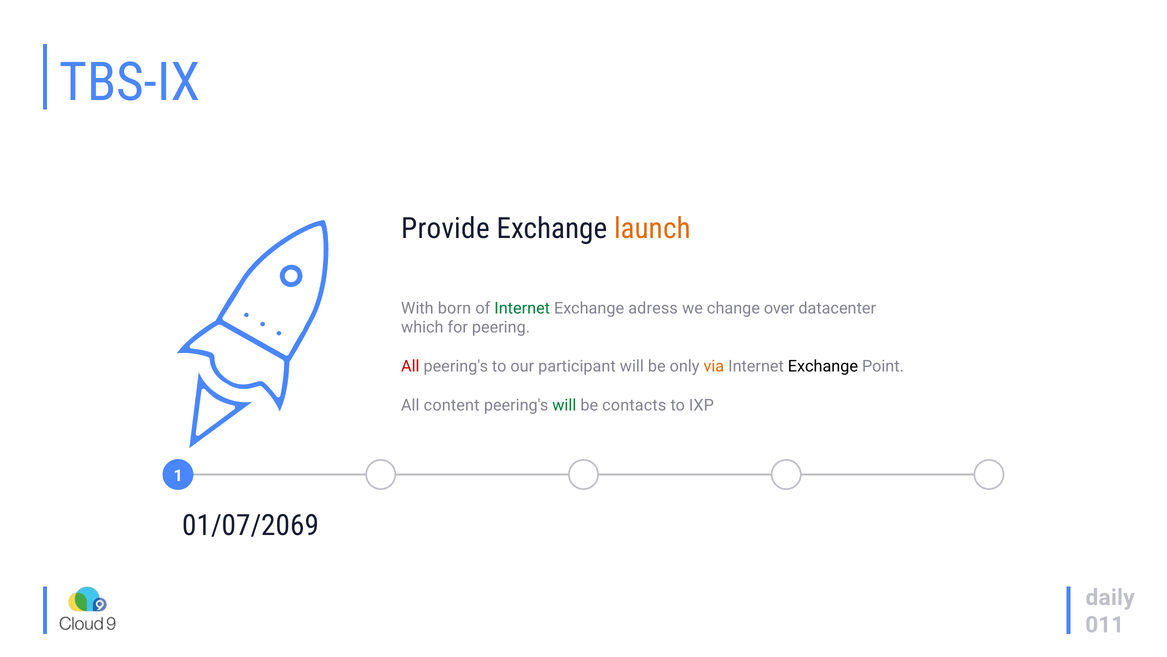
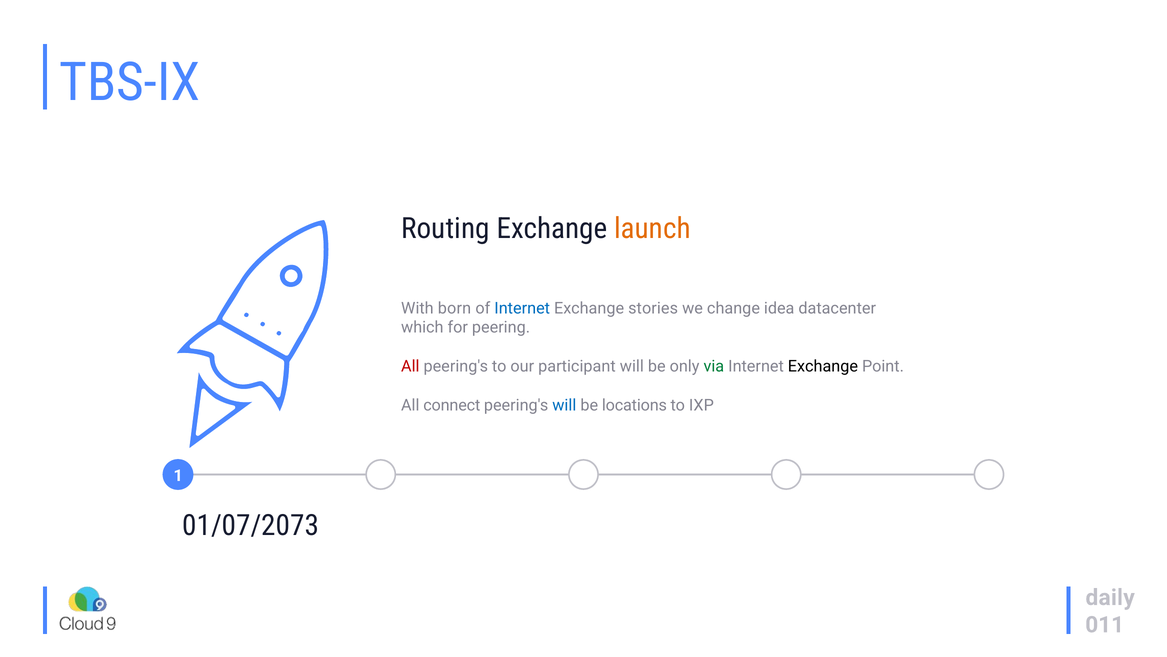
Provide: Provide -> Routing
Internet at (522, 308) colour: green -> blue
adress: adress -> stories
over: over -> idea
via colour: orange -> green
content: content -> connect
will at (564, 405) colour: green -> blue
contacts: contacts -> locations
01/07/2069: 01/07/2069 -> 01/07/2073
